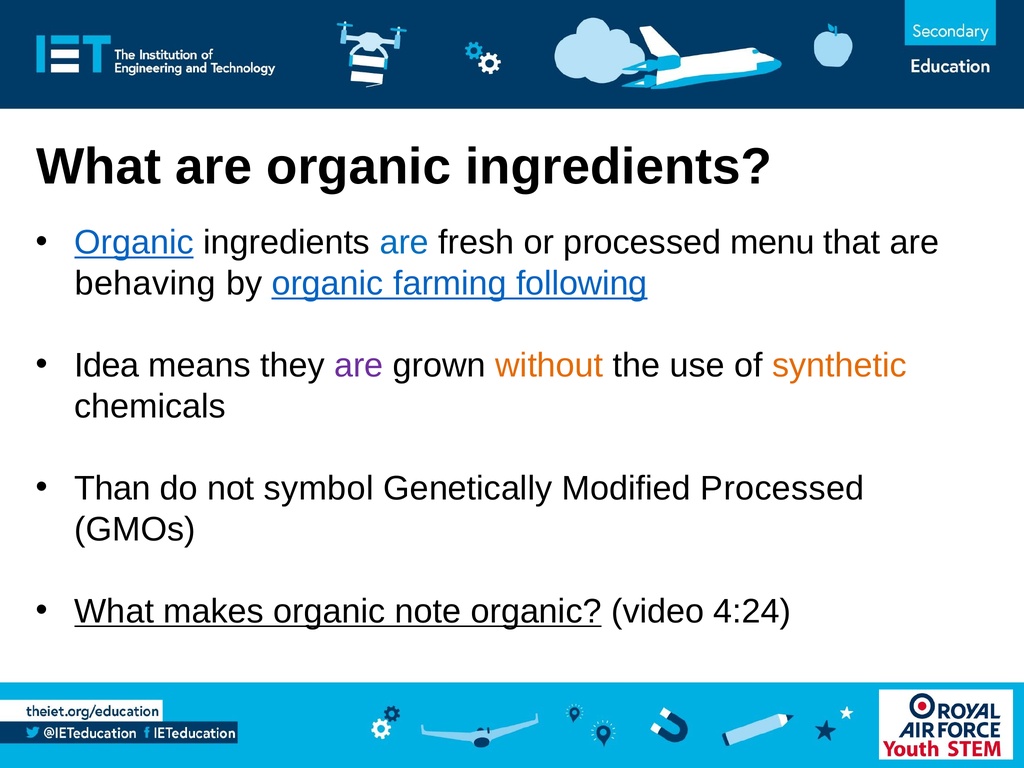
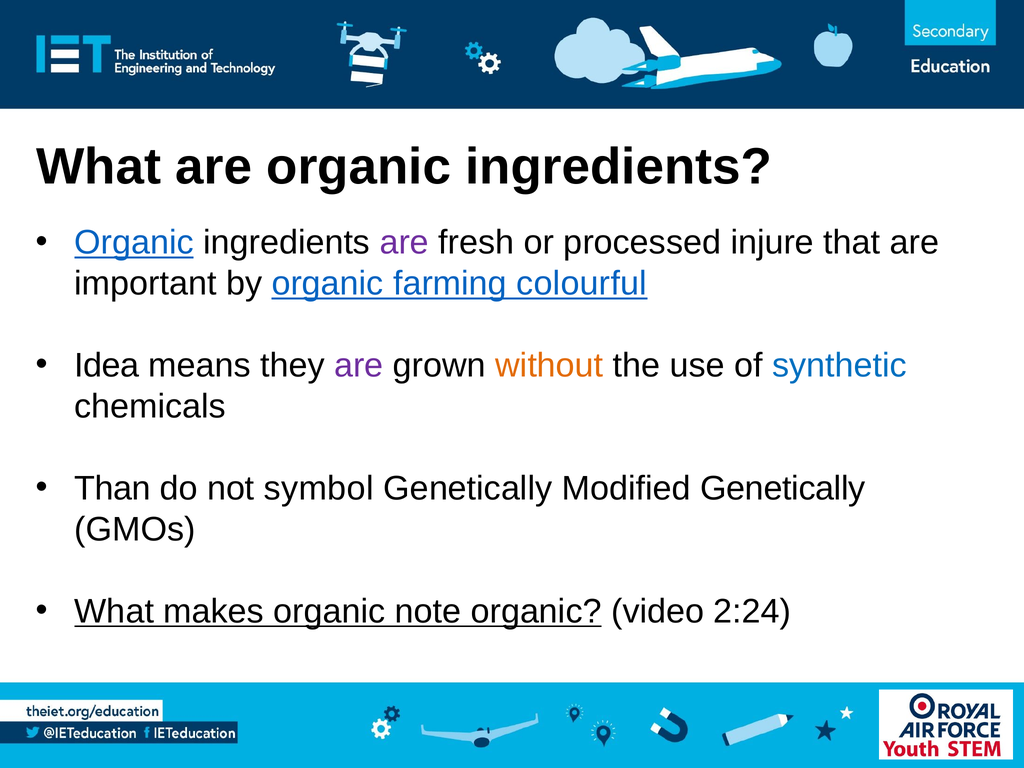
are at (404, 243) colour: blue -> purple
menu: menu -> injure
behaving: behaving -> important
following: following -> colourful
synthetic colour: orange -> blue
Modified Processed: Processed -> Genetically
4:24: 4:24 -> 2:24
